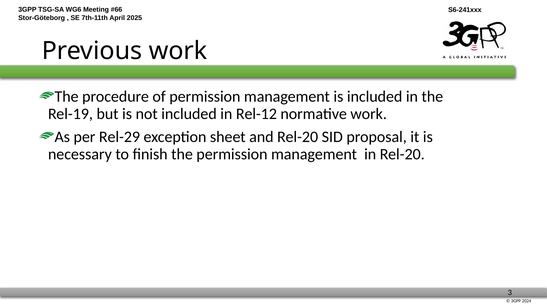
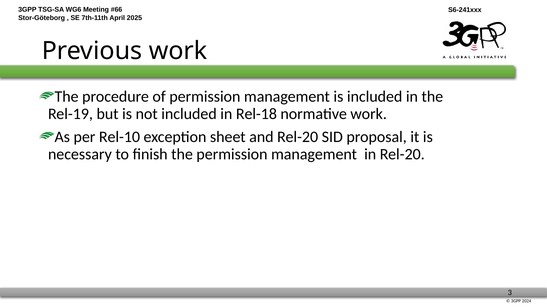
Rel-12: Rel-12 -> Rel-18
Rel-29: Rel-29 -> Rel-10
